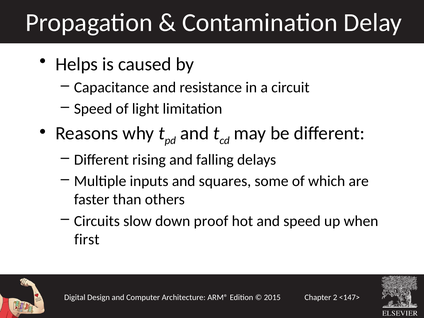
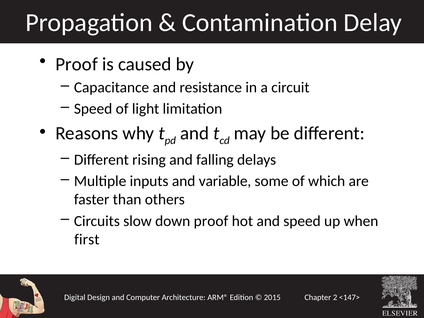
Helps at (77, 64): Helps -> Proof
squares: squares -> variable
